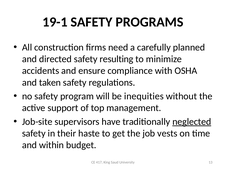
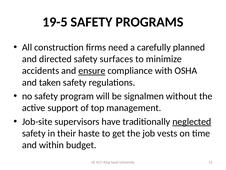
19-1: 19-1 -> 19-5
resulting: resulting -> surfaces
ensure underline: none -> present
inequities: inequities -> signalmen
